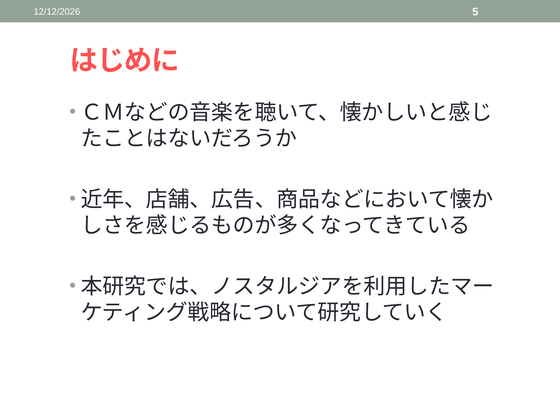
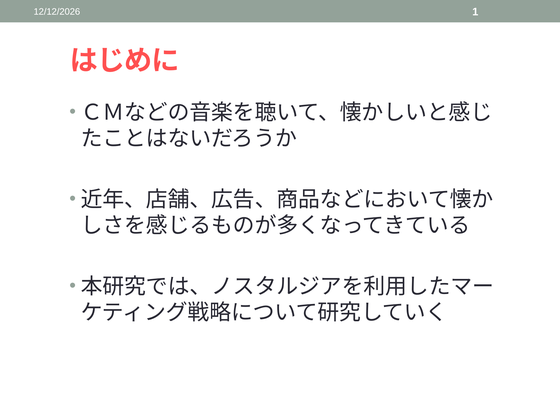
5: 5 -> 1
